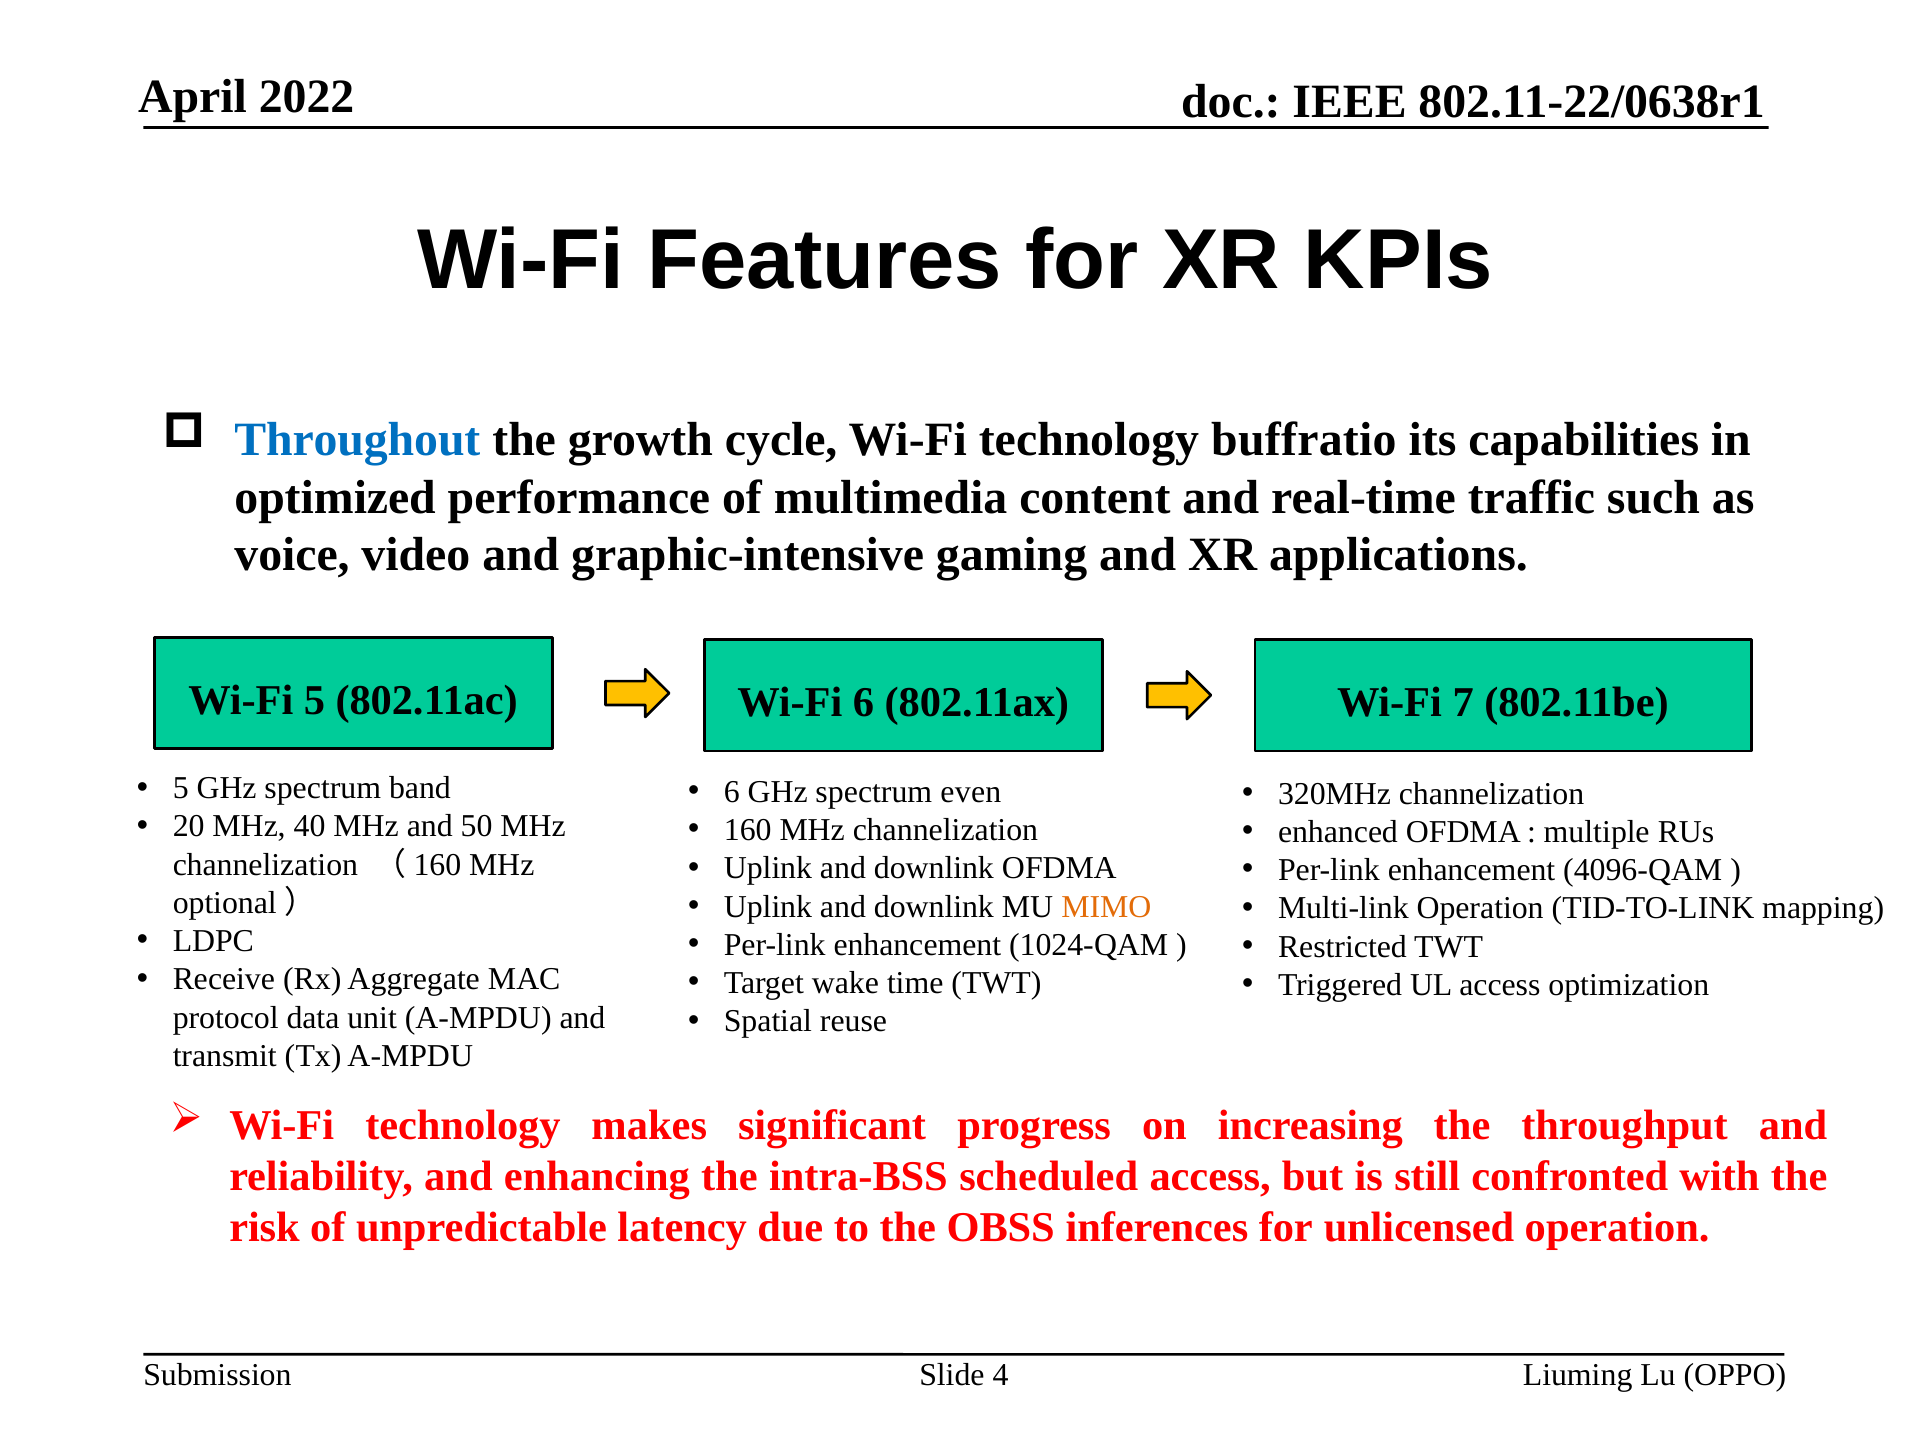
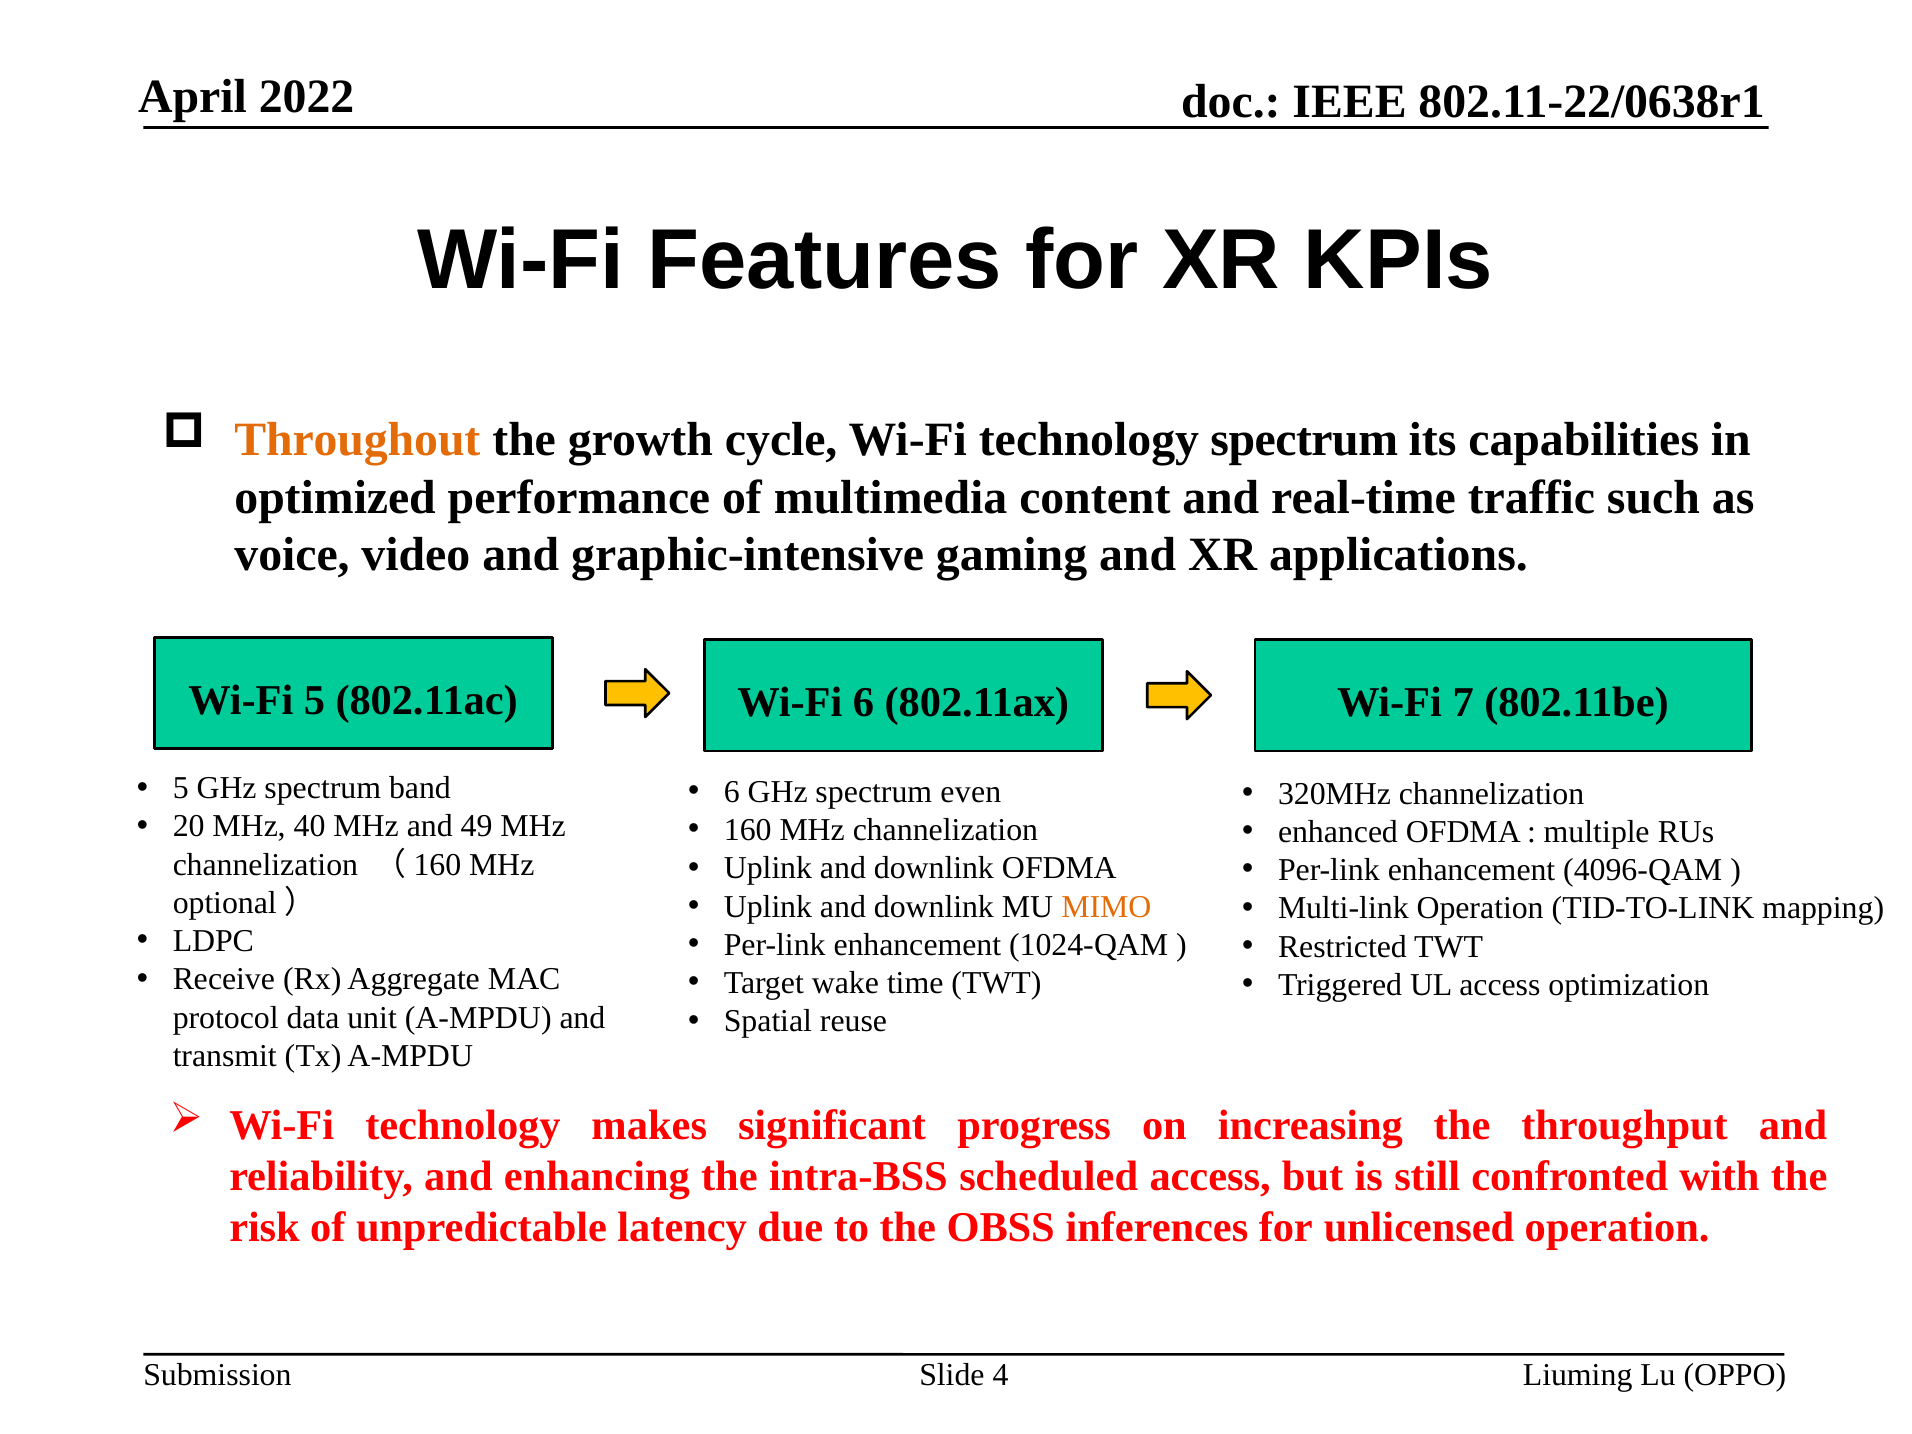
Throughout colour: blue -> orange
technology buffratio: buffratio -> spectrum
50: 50 -> 49
